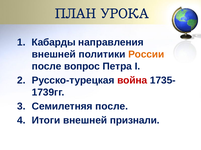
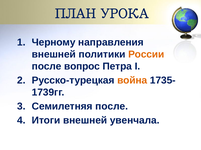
Кабарды: Кабарды -> Черному
война colour: red -> orange
признали: признали -> увенчала
